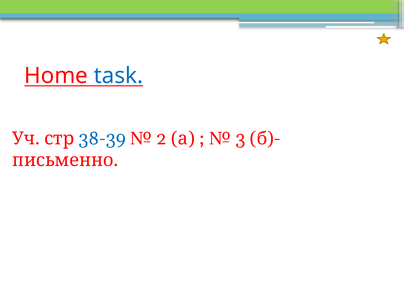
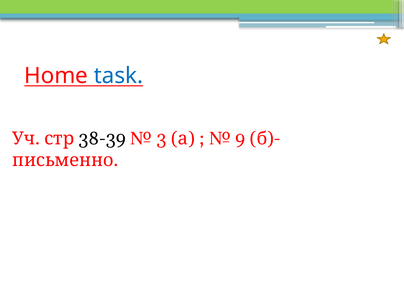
38-39 colour: blue -> black
2: 2 -> 3
3: 3 -> 9
